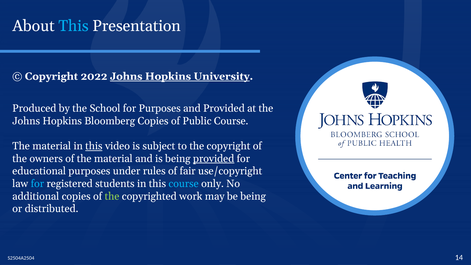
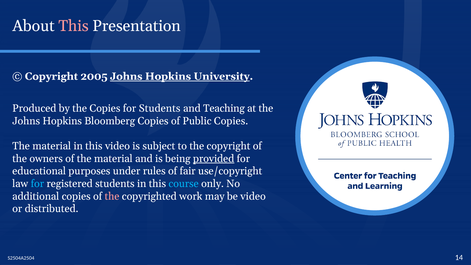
This at (74, 26) colour: light blue -> pink
2022: 2022 -> 2005
the School: School -> Copies
for Purposes: Purposes -> Students
and Provided: Provided -> Teaching
Public Course: Course -> Copies
this at (94, 146) underline: present -> none
the at (112, 196) colour: light green -> pink
be being: being -> video
